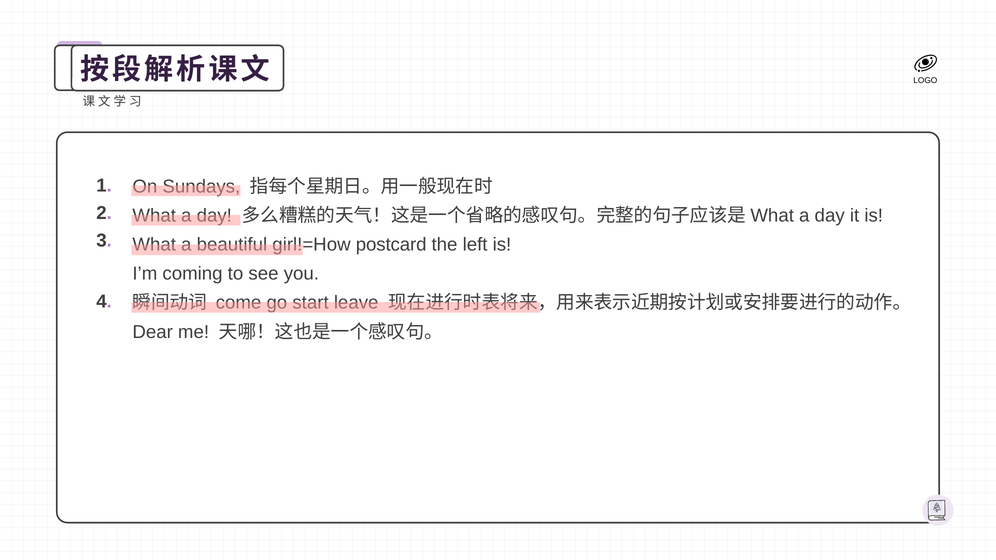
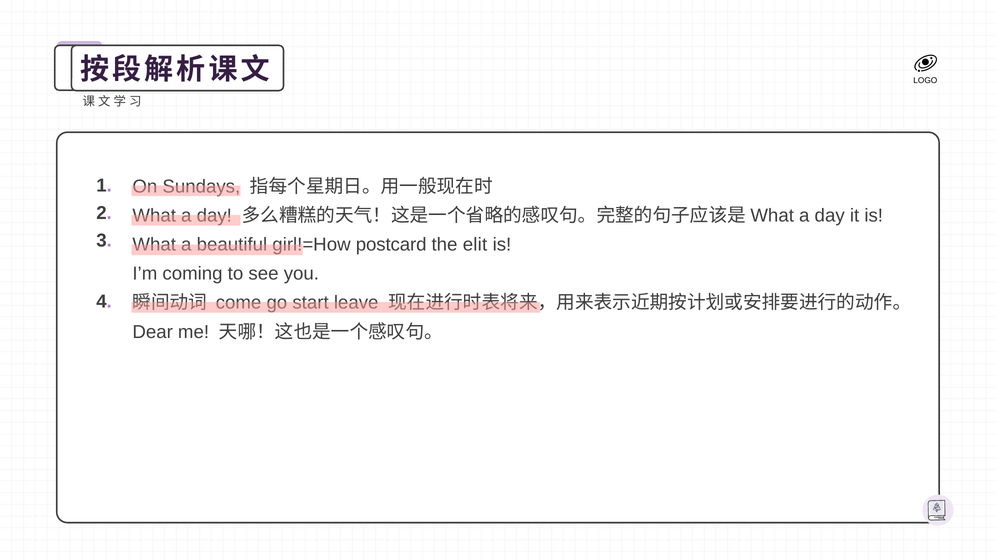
left: left -> elit
